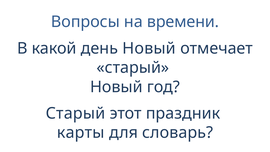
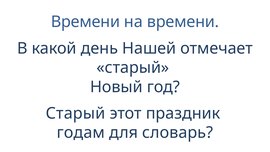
Вопросы at (85, 22): Вопросы -> Времени
день Новый: Новый -> Нашей
карты: карты -> годам
